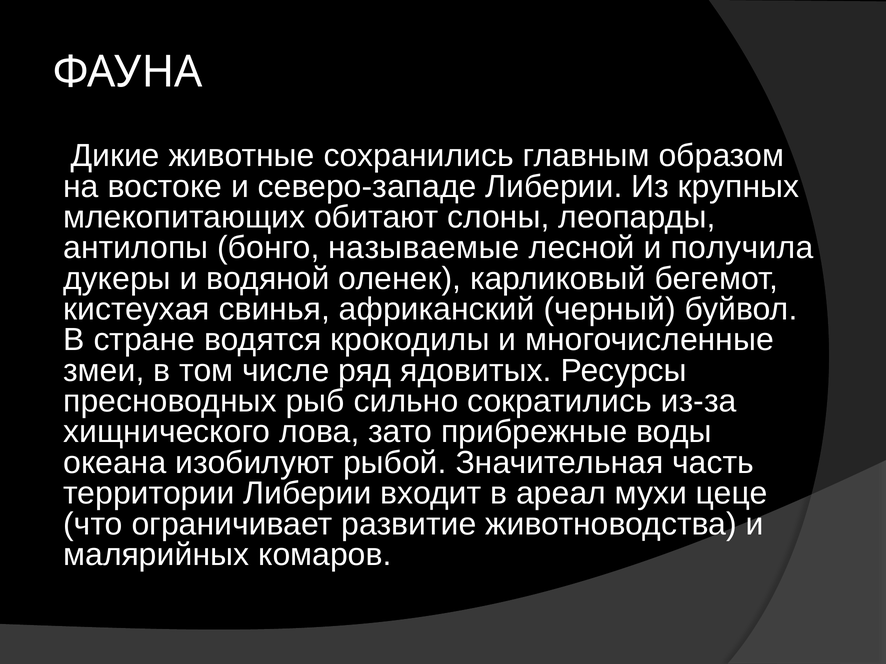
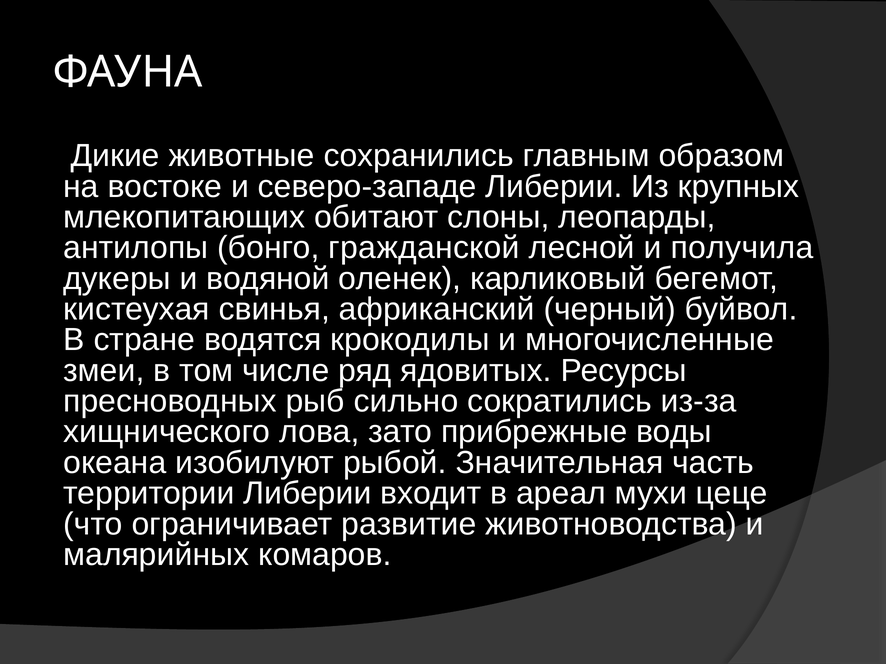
называемые: называемые -> гражданской
